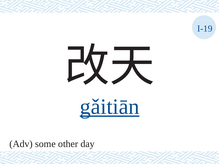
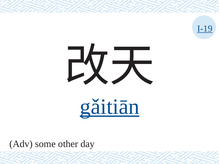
I-19 underline: none -> present
